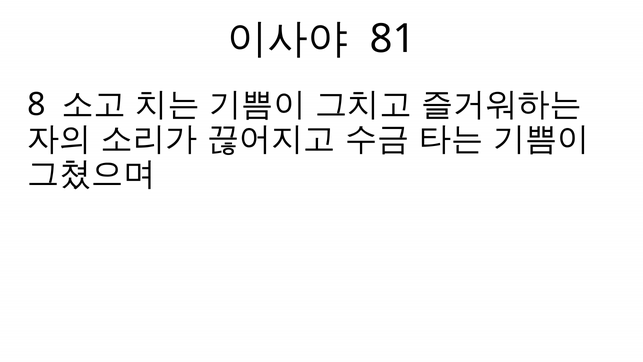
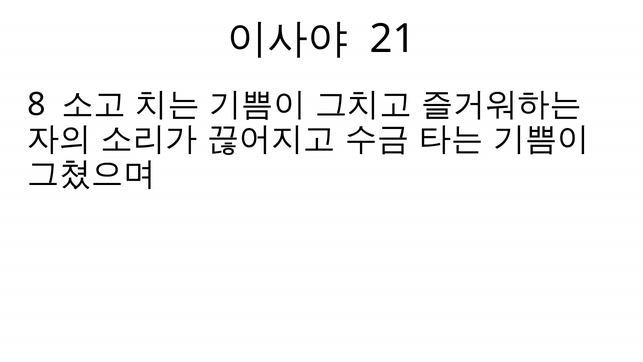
81: 81 -> 21
